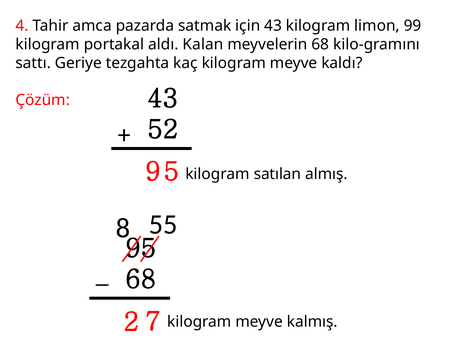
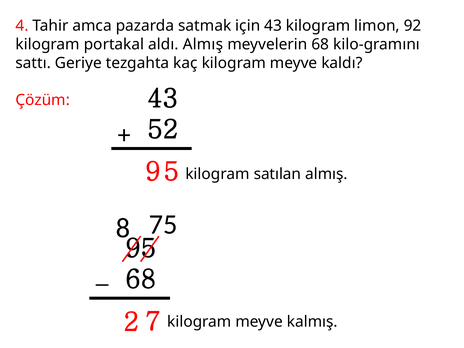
99: 99 -> 92
aldı Kalan: Kalan -> Almış
55: 55 -> 75
